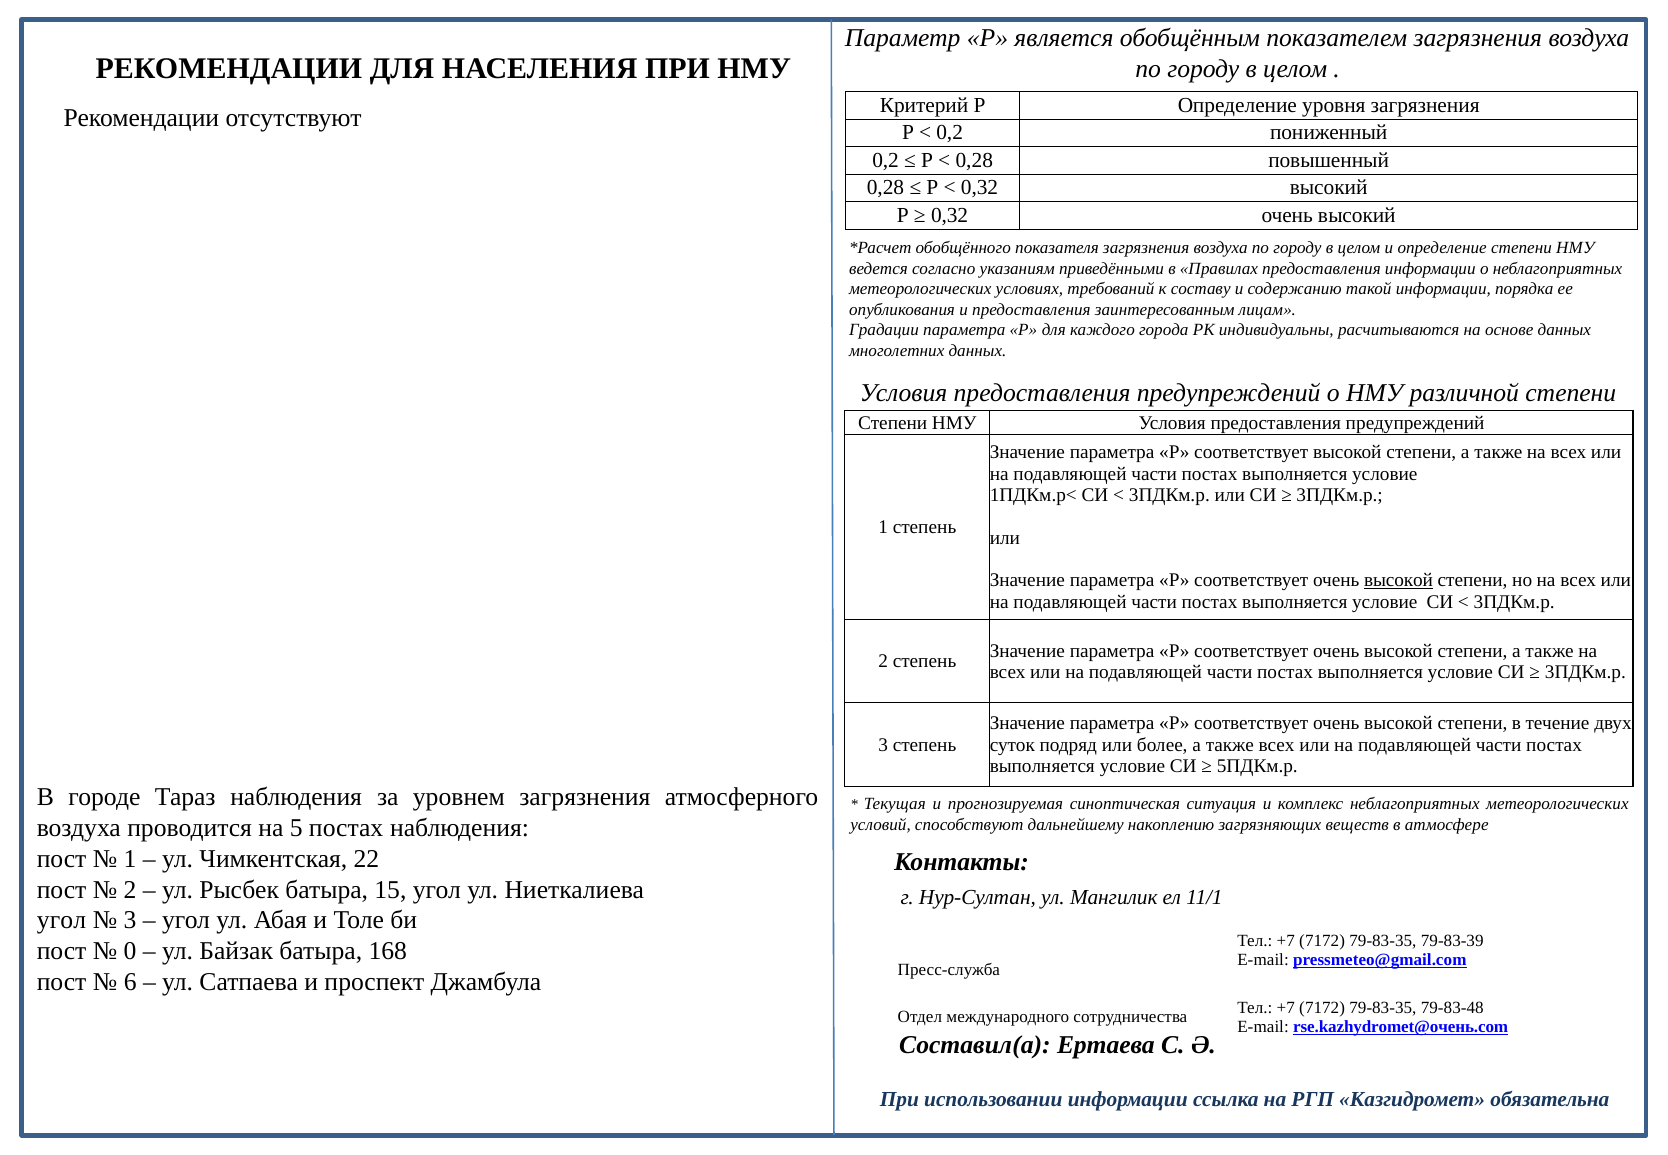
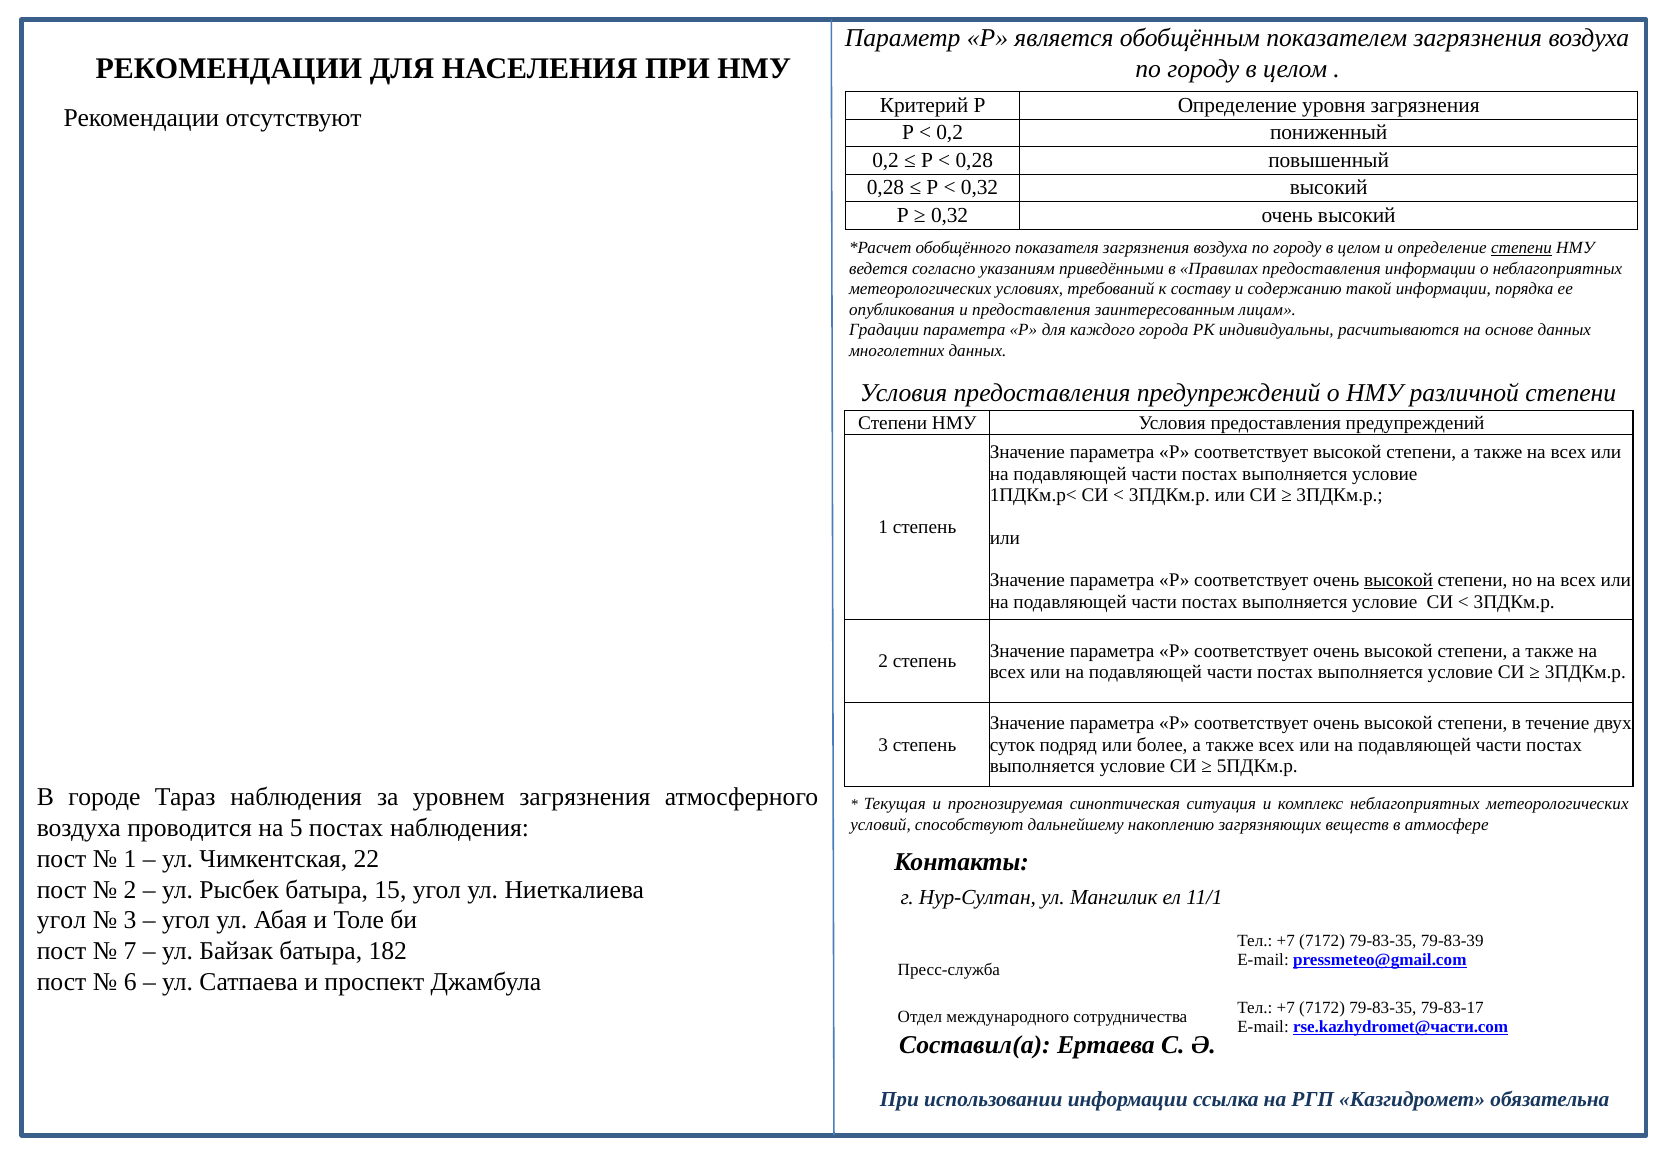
степени at (1521, 248) underline: none -> present
0: 0 -> 7
168: 168 -> 182
79-83-48: 79-83-48 -> 79-83-17
rse.kazhydromet@очень.com: rse.kazhydromet@очень.com -> rse.kazhydromet@части.com
